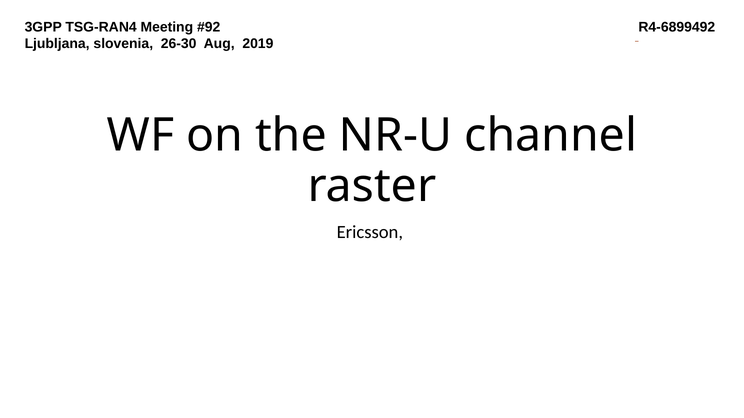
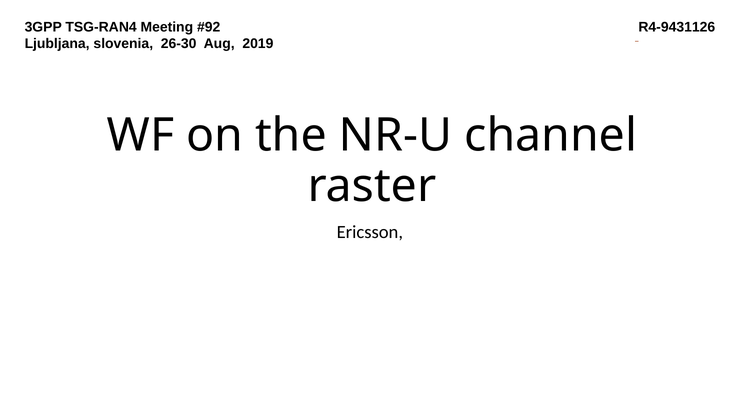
R4-6899492: R4-6899492 -> R4-9431126
